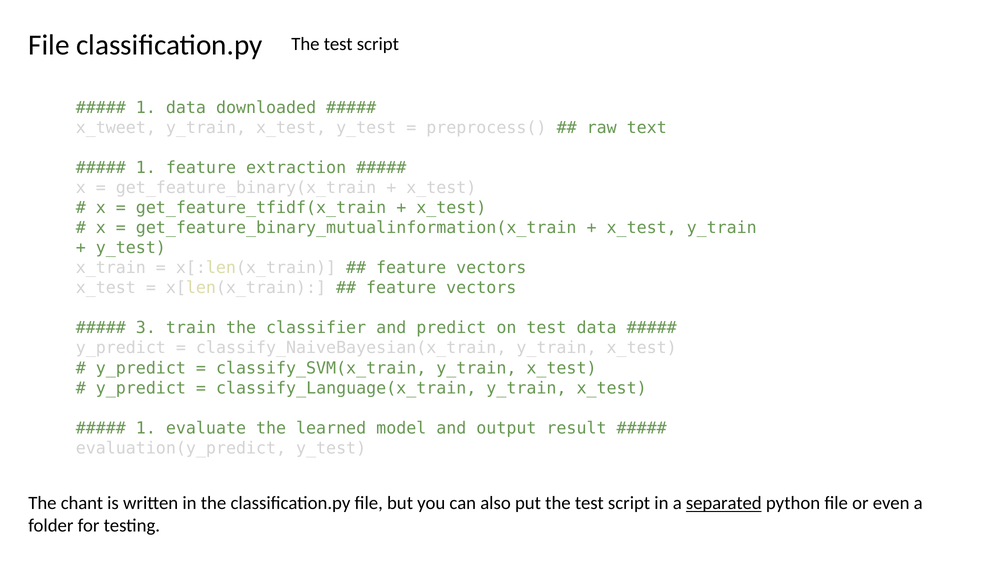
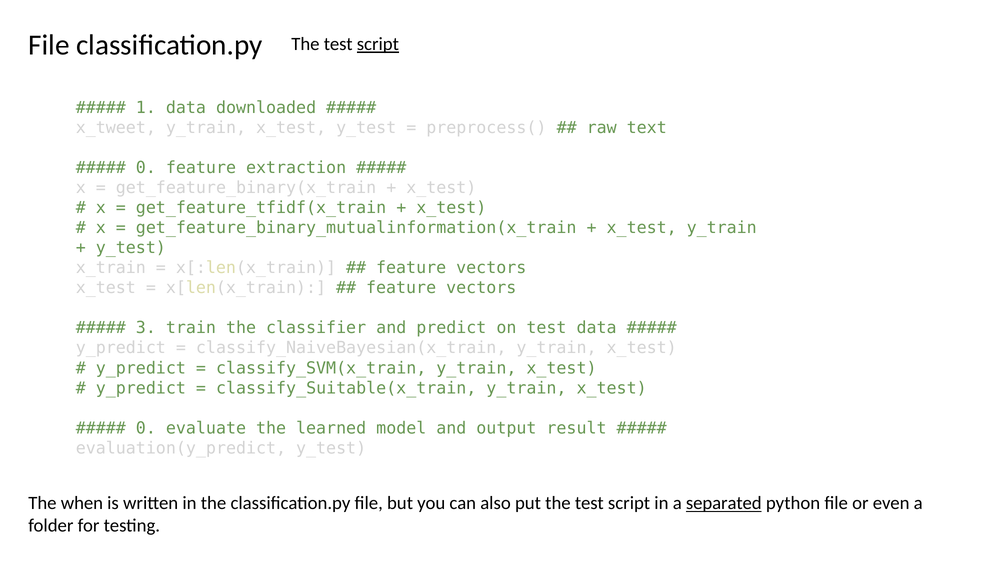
script at (378, 44) underline: none -> present
1 at (146, 168): 1 -> 0
classify_Language(x_train: classify_Language(x_train -> classify_Suitable(x_train
1 at (146, 428): 1 -> 0
chant: chant -> when
